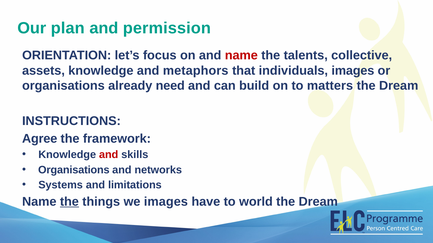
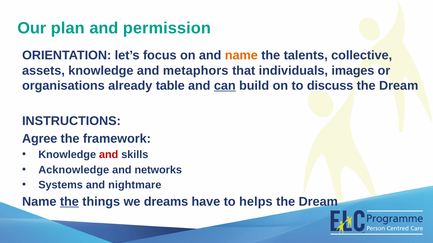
name at (241, 56) colour: red -> orange
need: need -> table
can underline: none -> present
matters: matters -> discuss
Organisations at (74, 170): Organisations -> Acknowledge
limitations: limitations -> nightmare
we images: images -> dreams
world: world -> helps
